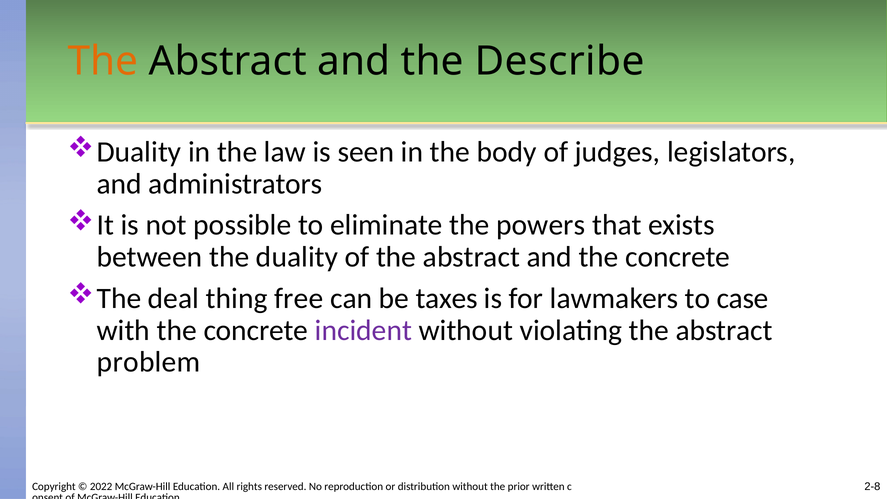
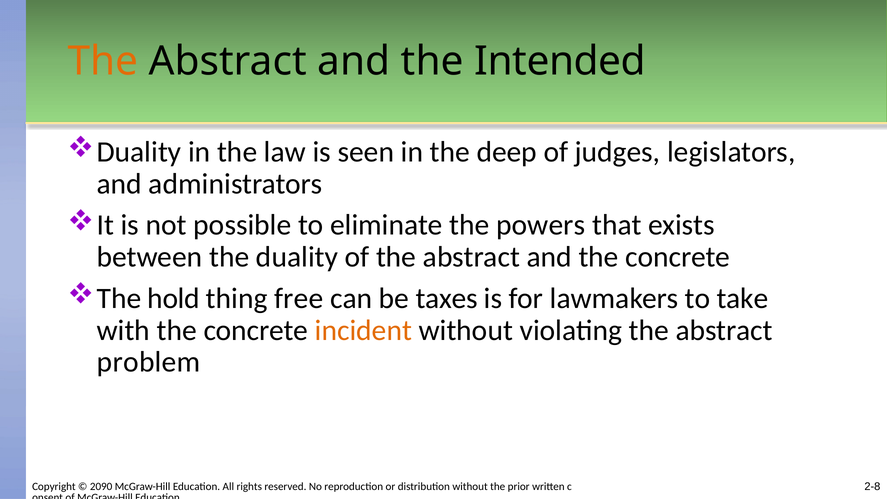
Describe: Describe -> Intended
body: body -> deep
deal: deal -> hold
case: case -> take
incident colour: purple -> orange
2022: 2022 -> 2090
